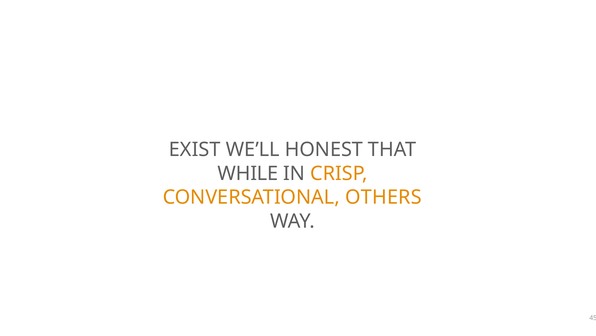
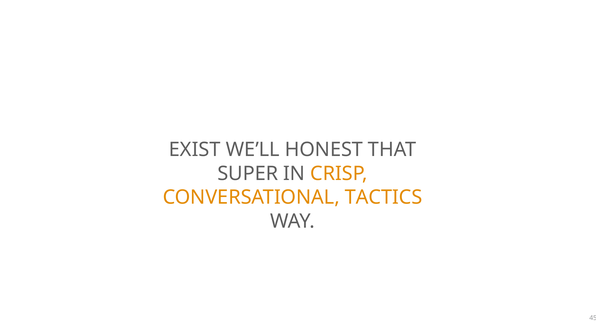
WHILE: WHILE -> SUPER
OTHERS: OTHERS -> TACTICS
